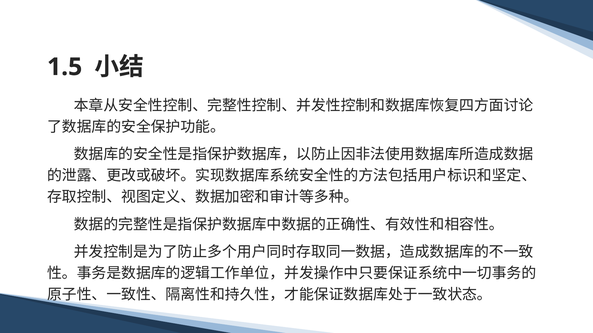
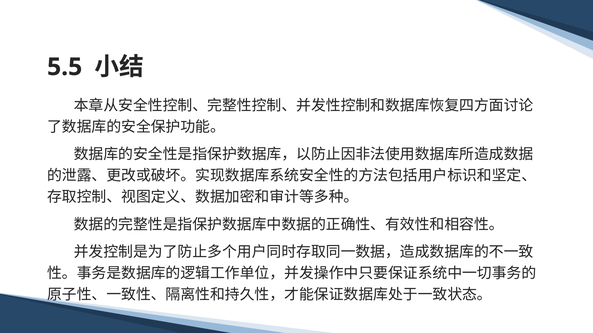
1.5: 1.5 -> 5.5
